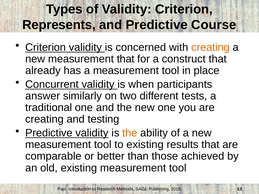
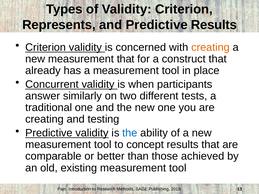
Predictive Course: Course -> Results
the at (130, 133) colour: orange -> blue
to existing: existing -> concept
